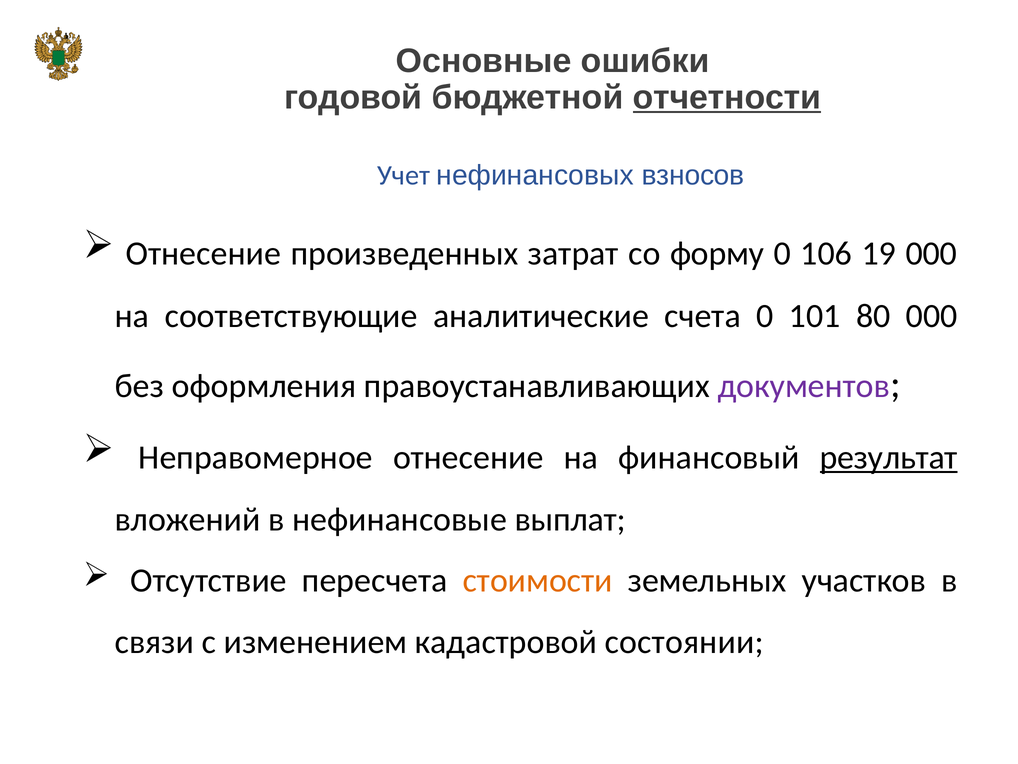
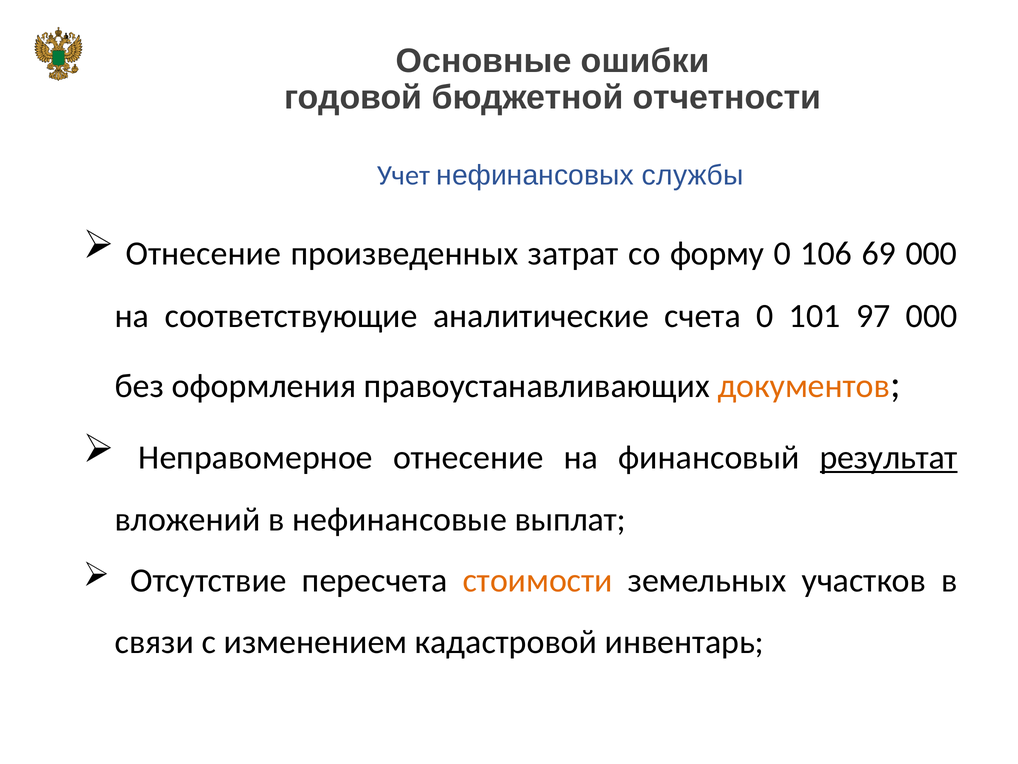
отчетности underline: present -> none
взносов: взносов -> службы
19: 19 -> 69
80: 80 -> 97
документов colour: purple -> orange
состоянии: состоянии -> инвентарь
